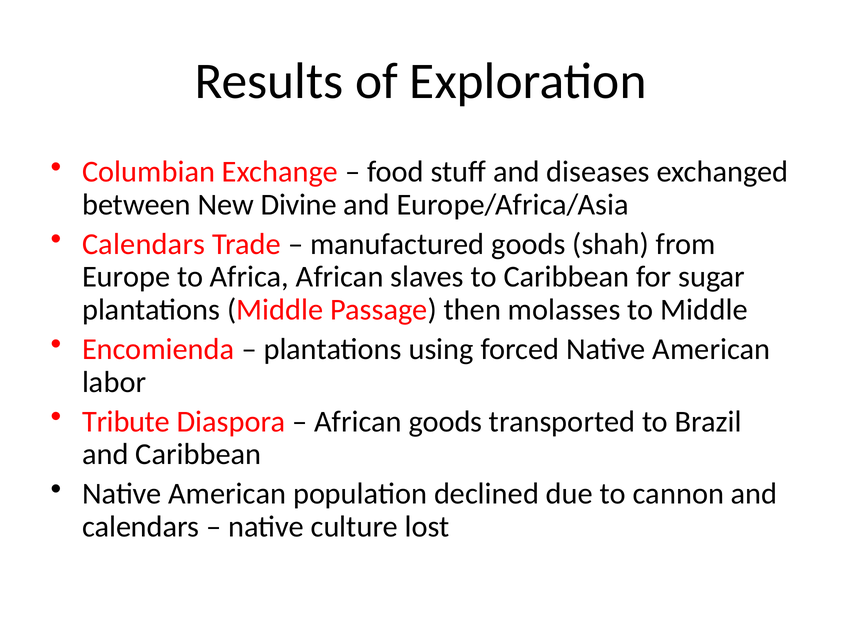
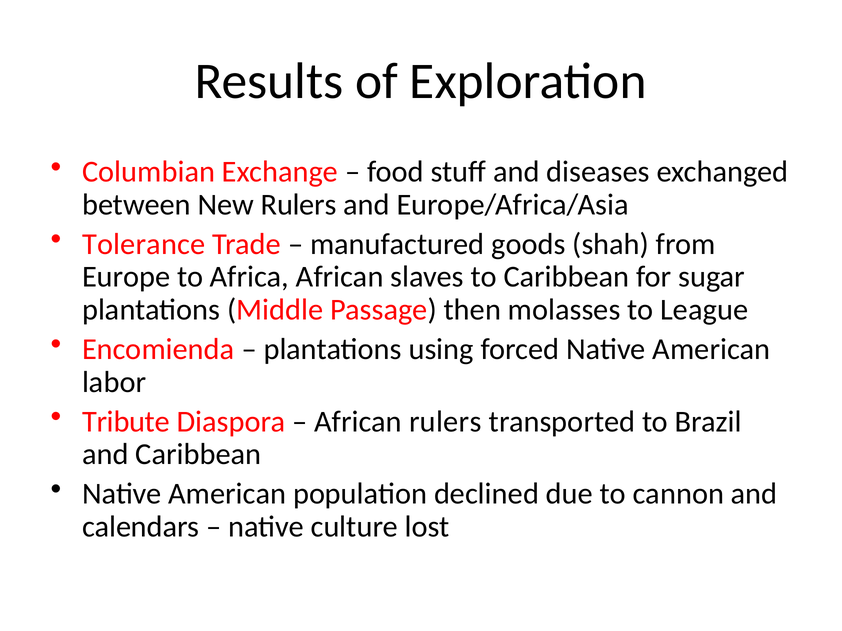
New Divine: Divine -> Rulers
Calendars at (144, 244): Calendars -> Tolerance
to Middle: Middle -> League
African goods: goods -> rulers
